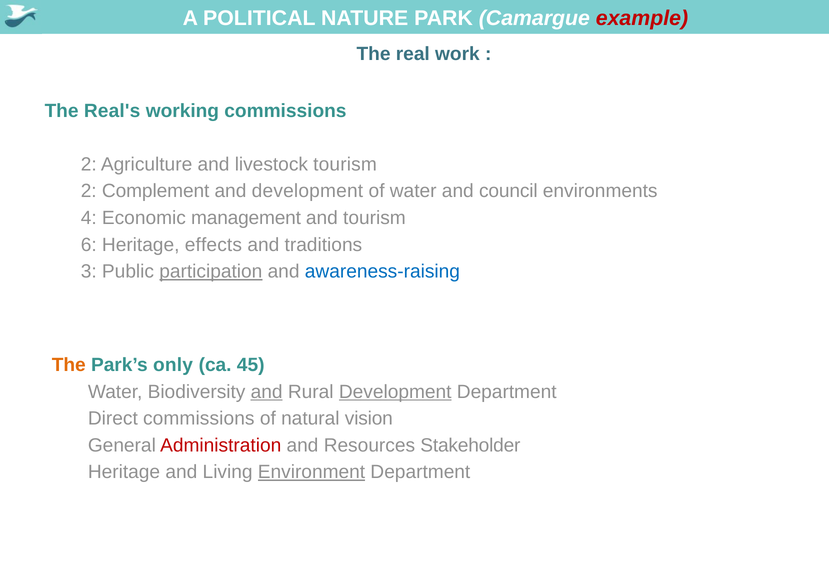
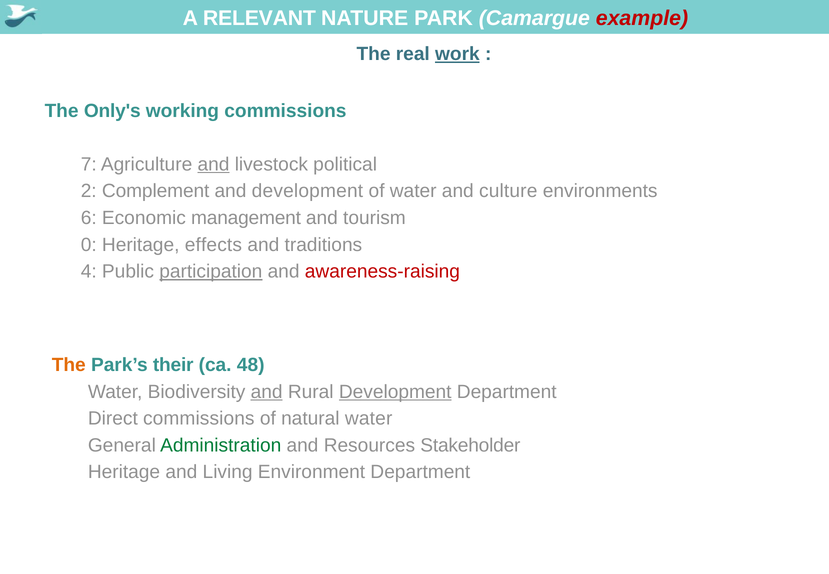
POLITICAL: POLITICAL -> RELEVANT
work underline: none -> present
Real's: Real's -> Only's
2 at (89, 164): 2 -> 7
and at (213, 164) underline: none -> present
livestock tourism: tourism -> political
council: council -> culture
4: 4 -> 6
6: 6 -> 0
3: 3 -> 4
awareness-raising colour: blue -> red
only: only -> their
45: 45 -> 48
natural vision: vision -> water
Administration colour: red -> green
Environment underline: present -> none
